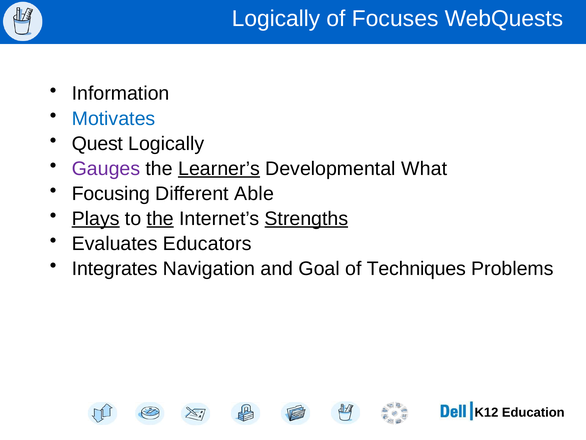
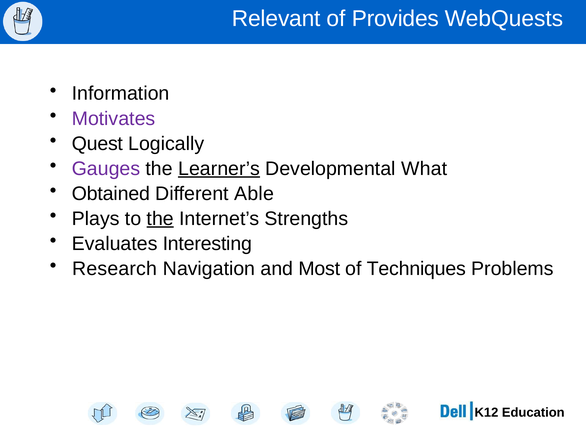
Logically at (276, 19): Logically -> Relevant
Focuses: Focuses -> Provides
Motivates colour: blue -> purple
Focusing: Focusing -> Obtained
Plays underline: present -> none
Strengths underline: present -> none
Educators: Educators -> Interesting
Integrates: Integrates -> Research
Goal: Goal -> Most
